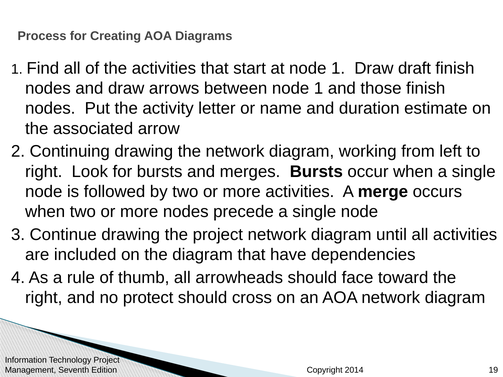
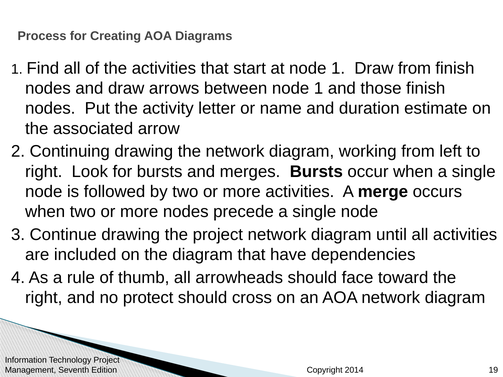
Draw draft: draft -> from
